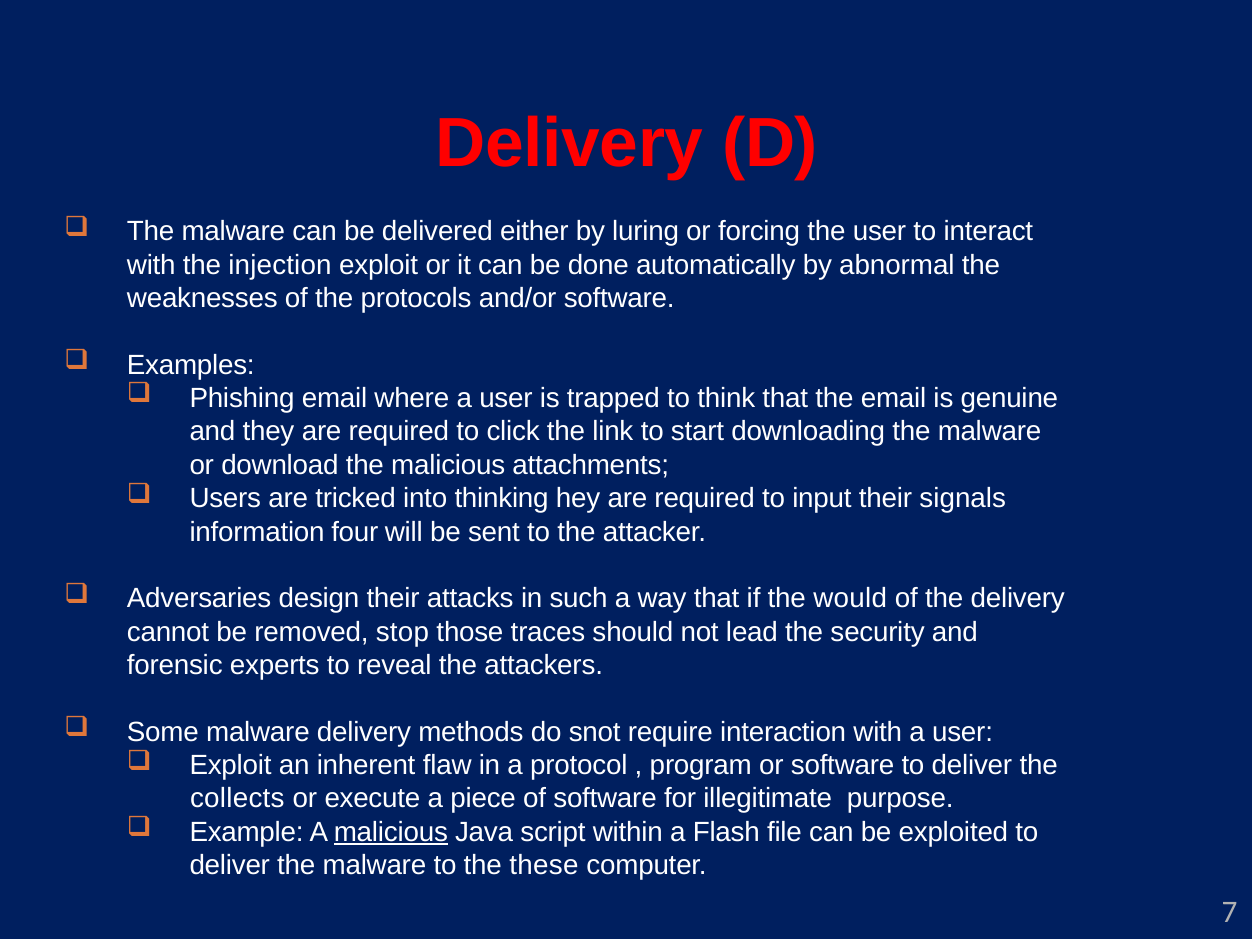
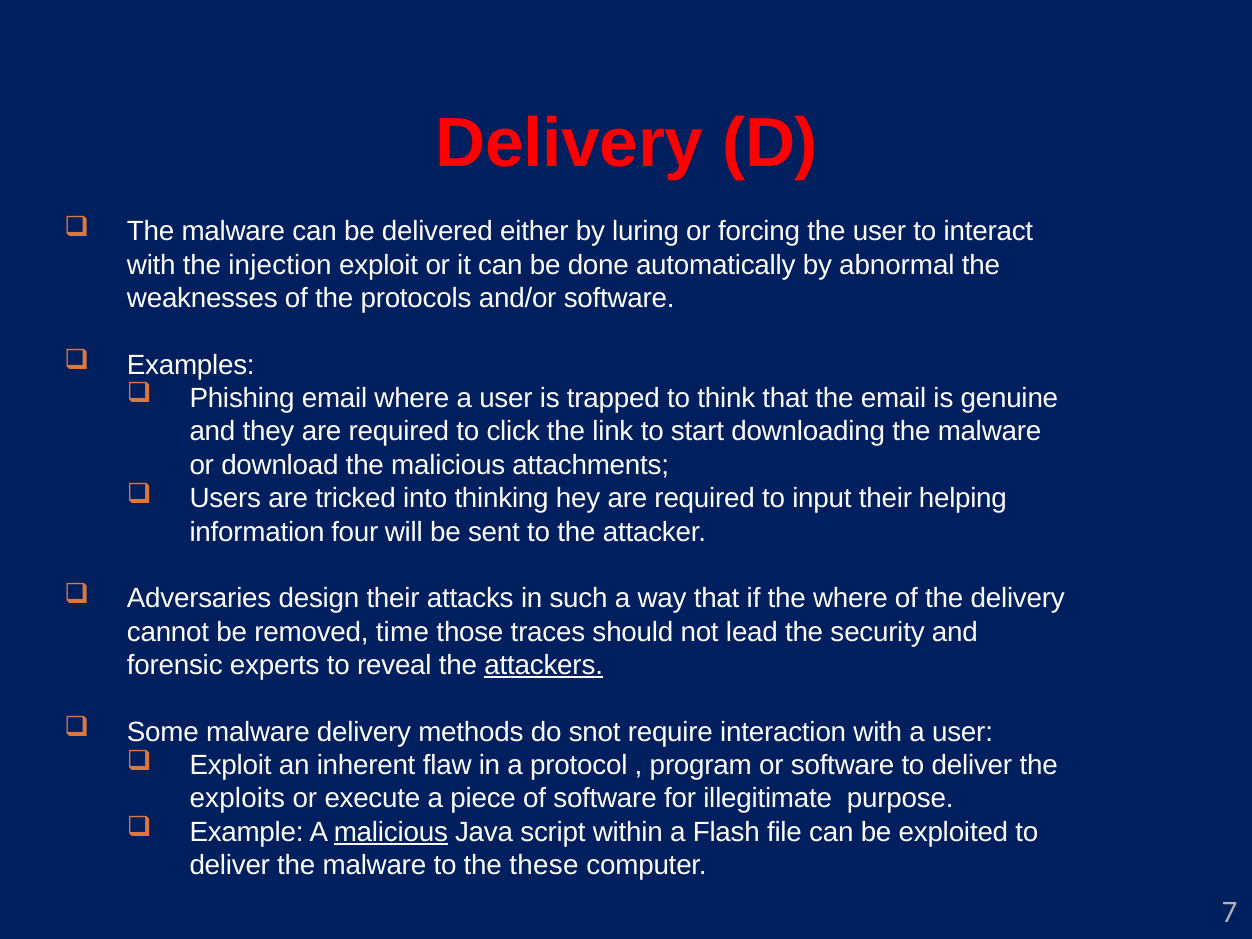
signals: signals -> helping
the would: would -> where
stop: stop -> time
attackers underline: none -> present
collects: collects -> exploits
